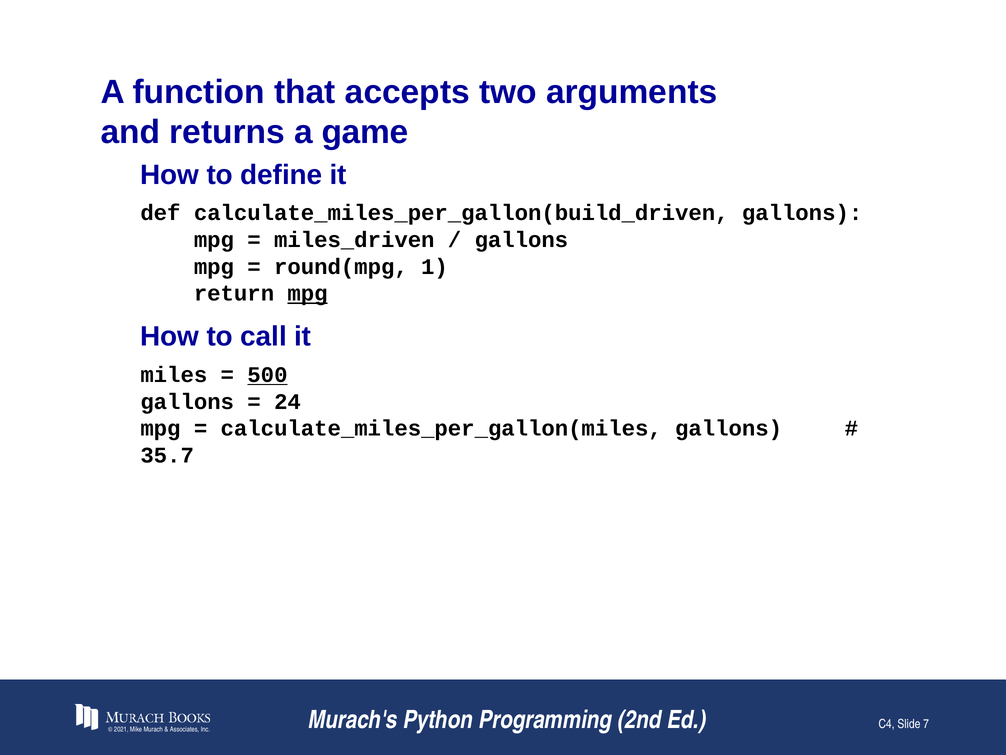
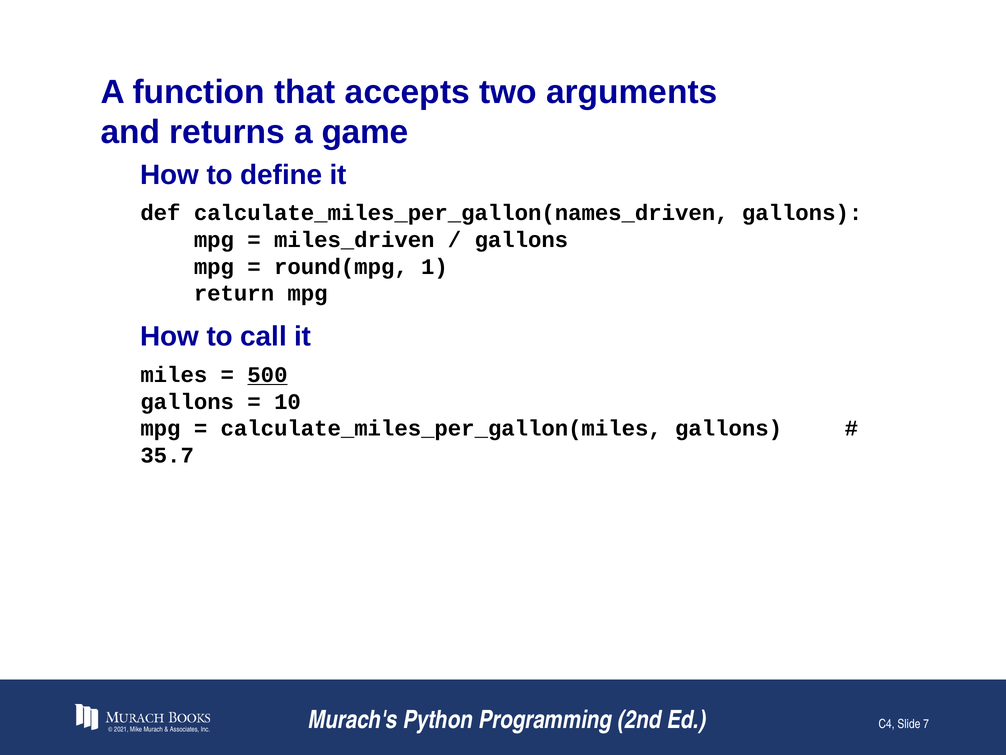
calculate_miles_per_gallon(build_driven: calculate_miles_per_gallon(build_driven -> calculate_miles_per_gallon(names_driven
mpg at (308, 293) underline: present -> none
24: 24 -> 10
